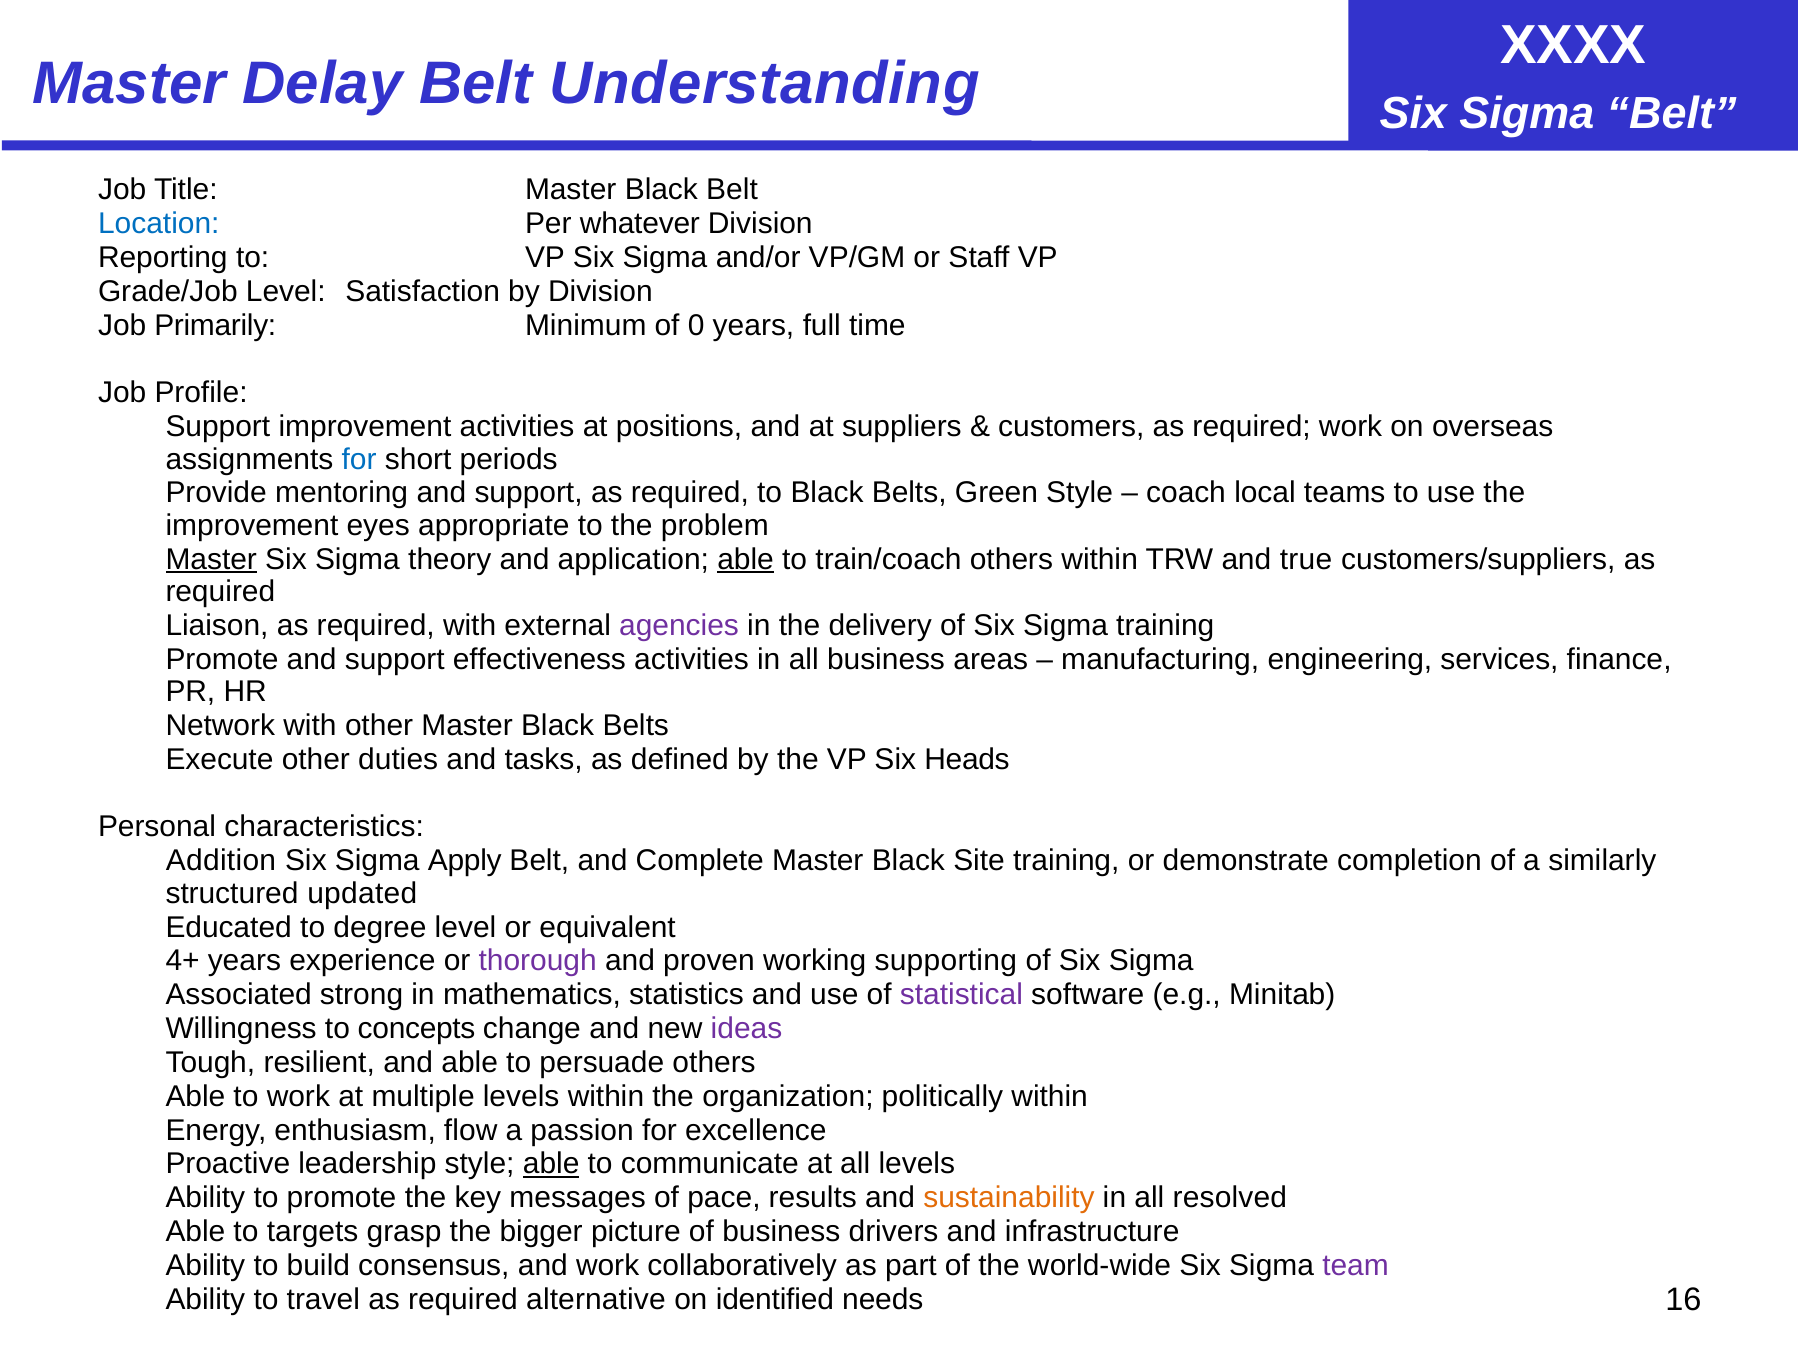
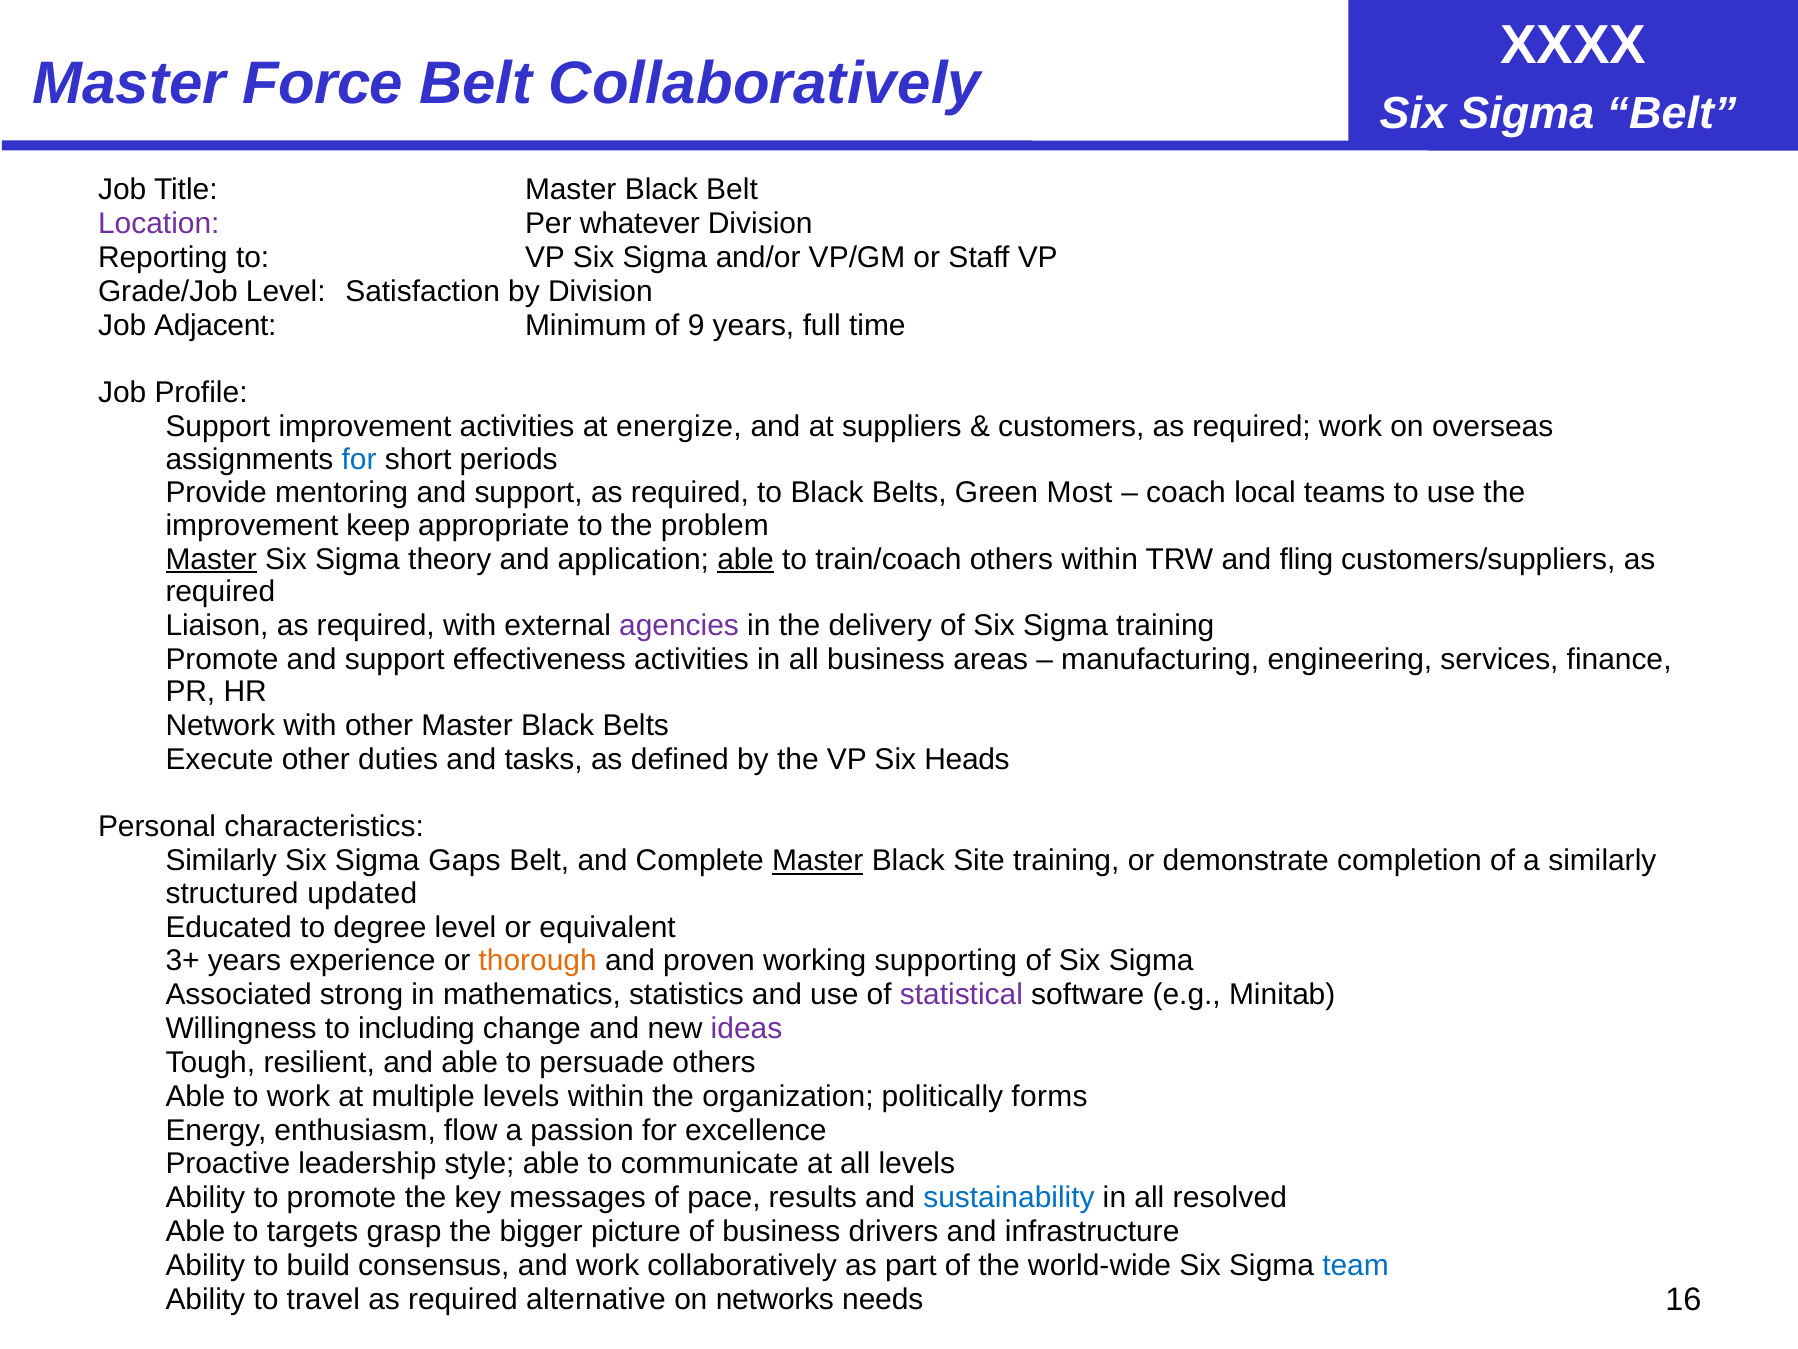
Delay: Delay -> Force
Belt Understanding: Understanding -> Collaboratively
Location colour: blue -> purple
Primarily: Primarily -> Adjacent
0: 0 -> 9
positions: positions -> energize
Green Style: Style -> Most
eyes: eyes -> keep
true: true -> fling
Addition at (221, 861): Addition -> Similarly
Apply: Apply -> Gaps
Master at (818, 861) underline: none -> present
4+: 4+ -> 3+
thorough colour: purple -> orange
concepts: concepts -> including
politically within: within -> forms
able at (551, 1164) underline: present -> none
sustainability colour: orange -> blue
team colour: purple -> blue
identified: identified -> networks
